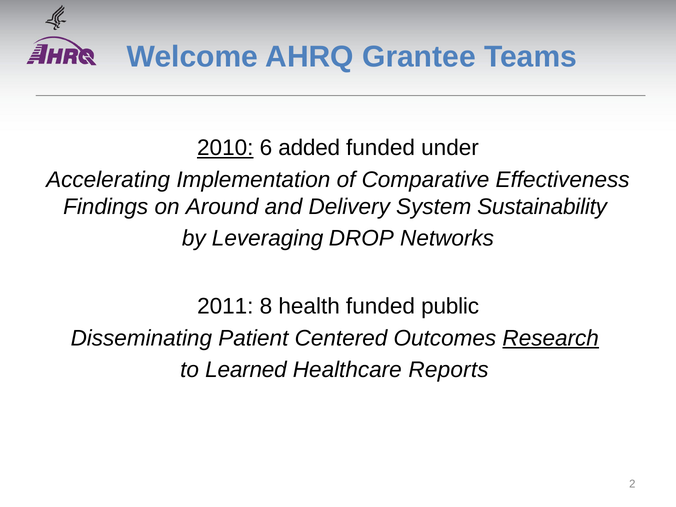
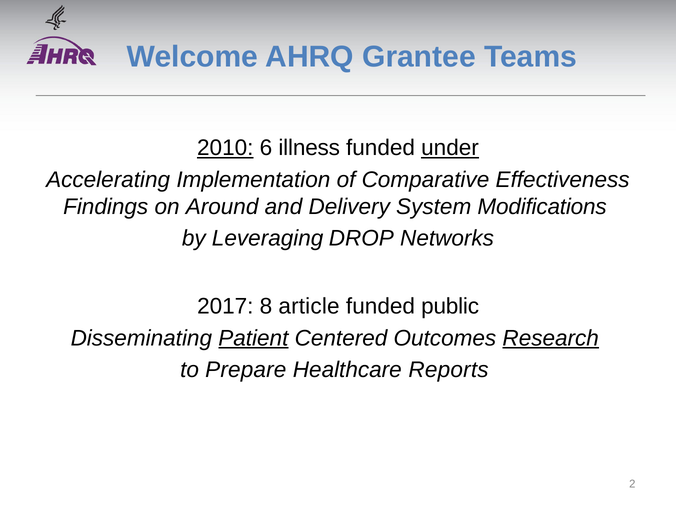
added: added -> illness
under underline: none -> present
Sustainability: Sustainability -> Modifications
2011: 2011 -> 2017
health: health -> article
Patient underline: none -> present
Learned: Learned -> Prepare
